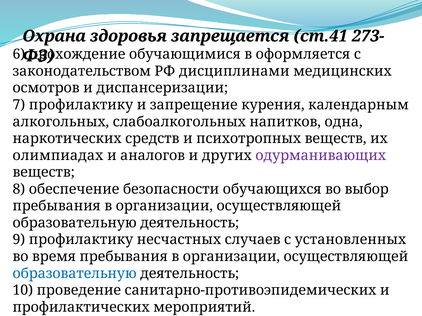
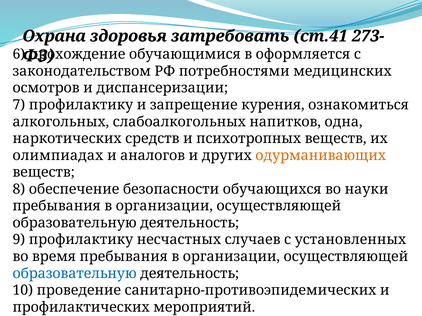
запрещается: запрещается -> затребовать
дисциплинами: дисциплинами -> потребностями
календарным: календарным -> ознакомиться
одурманивающих colour: purple -> orange
выбор: выбор -> науки
